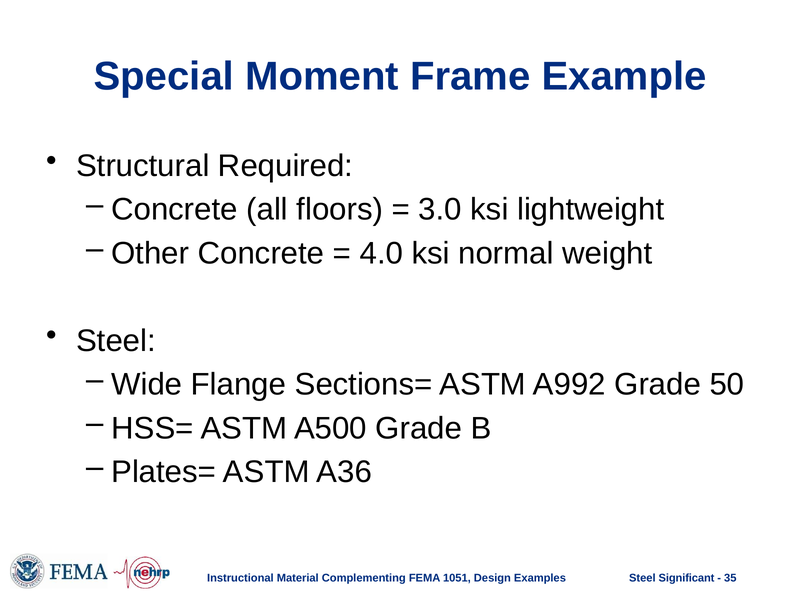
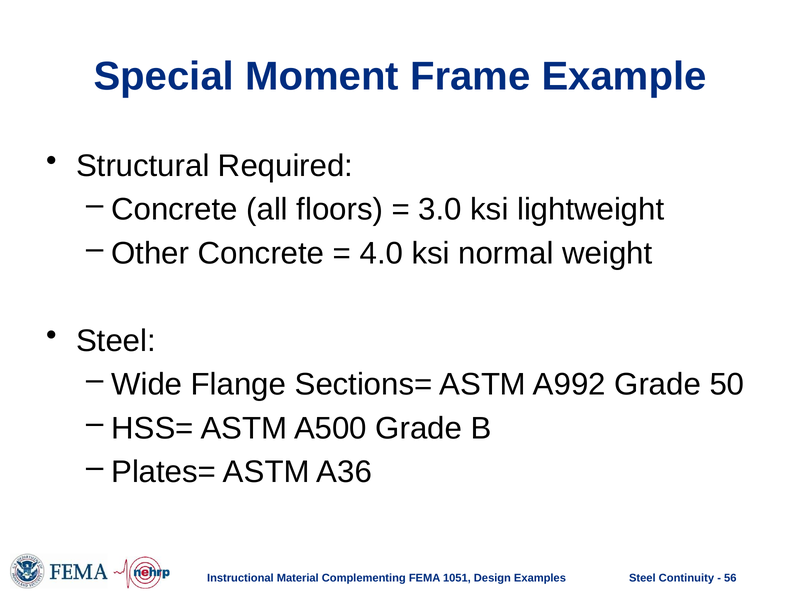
Significant: Significant -> Continuity
35: 35 -> 56
